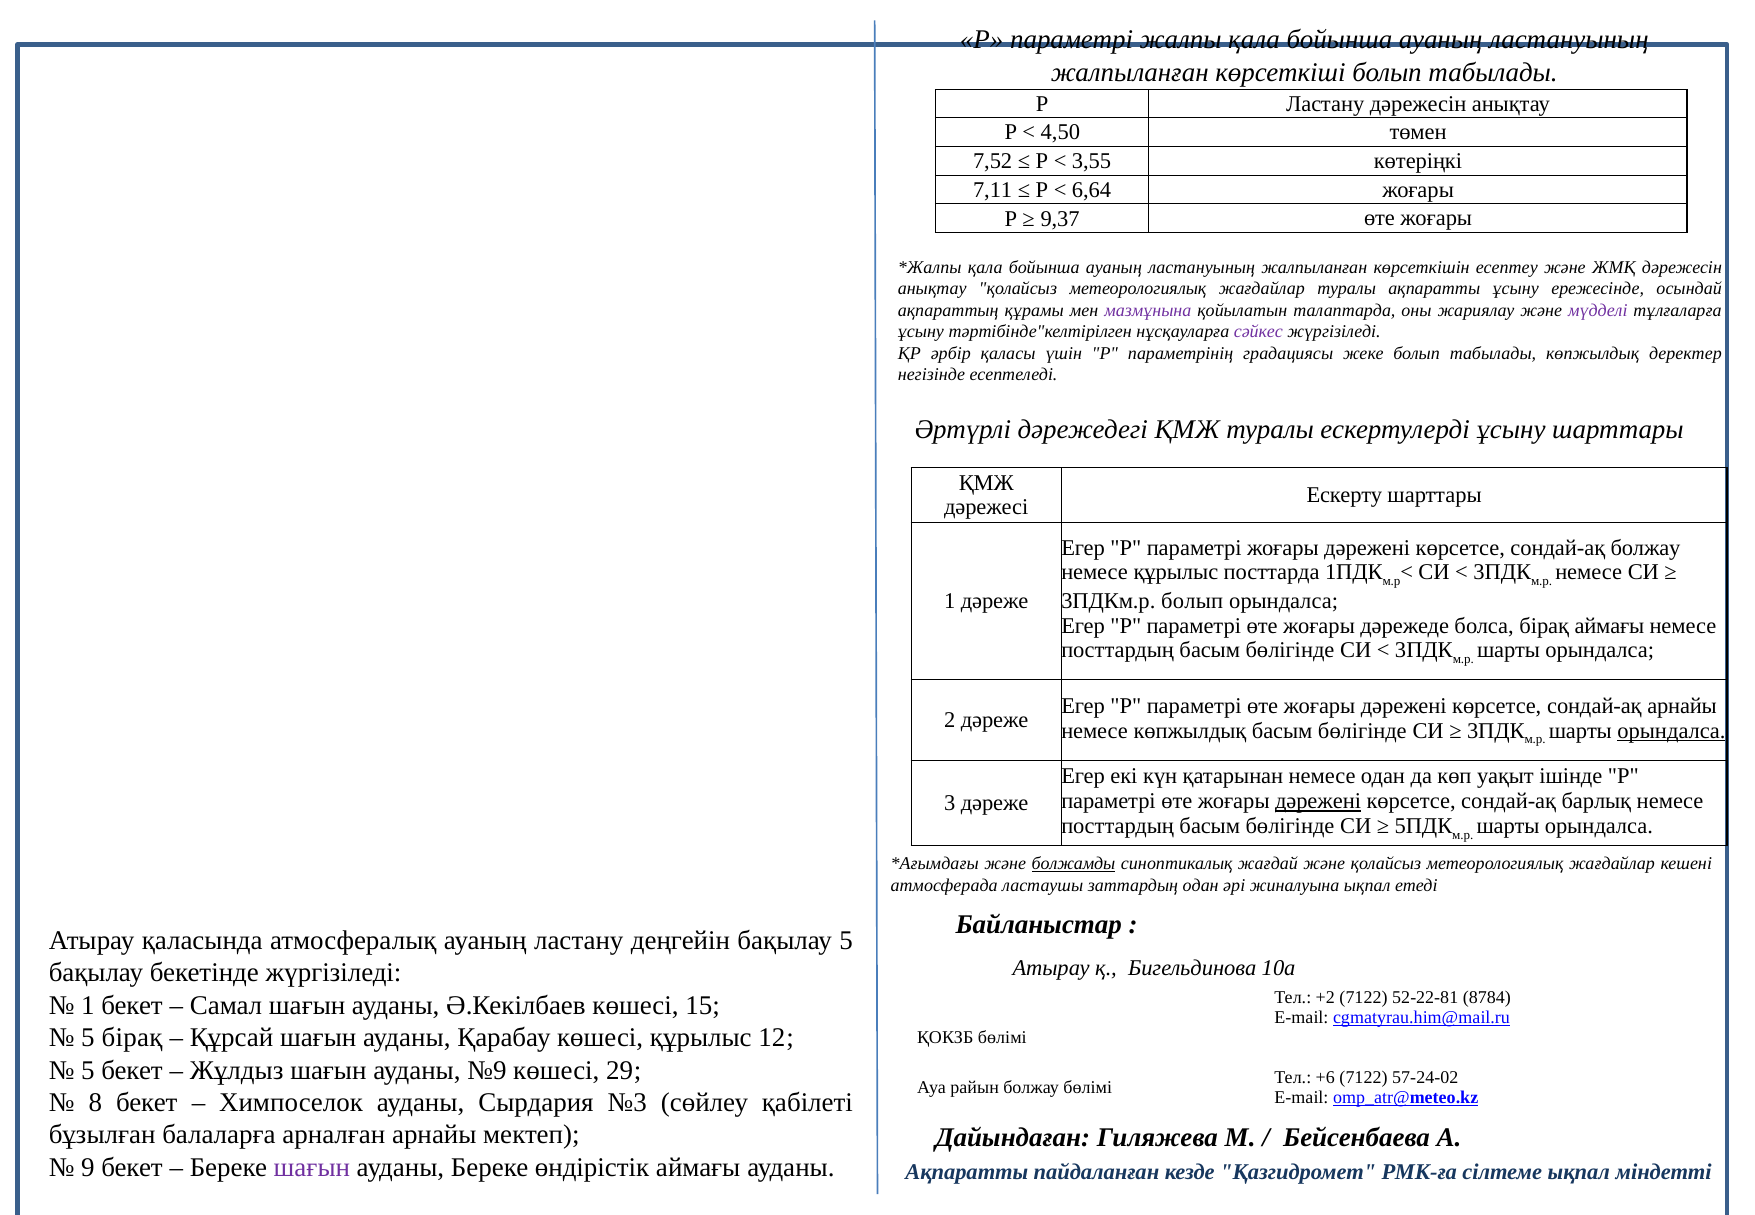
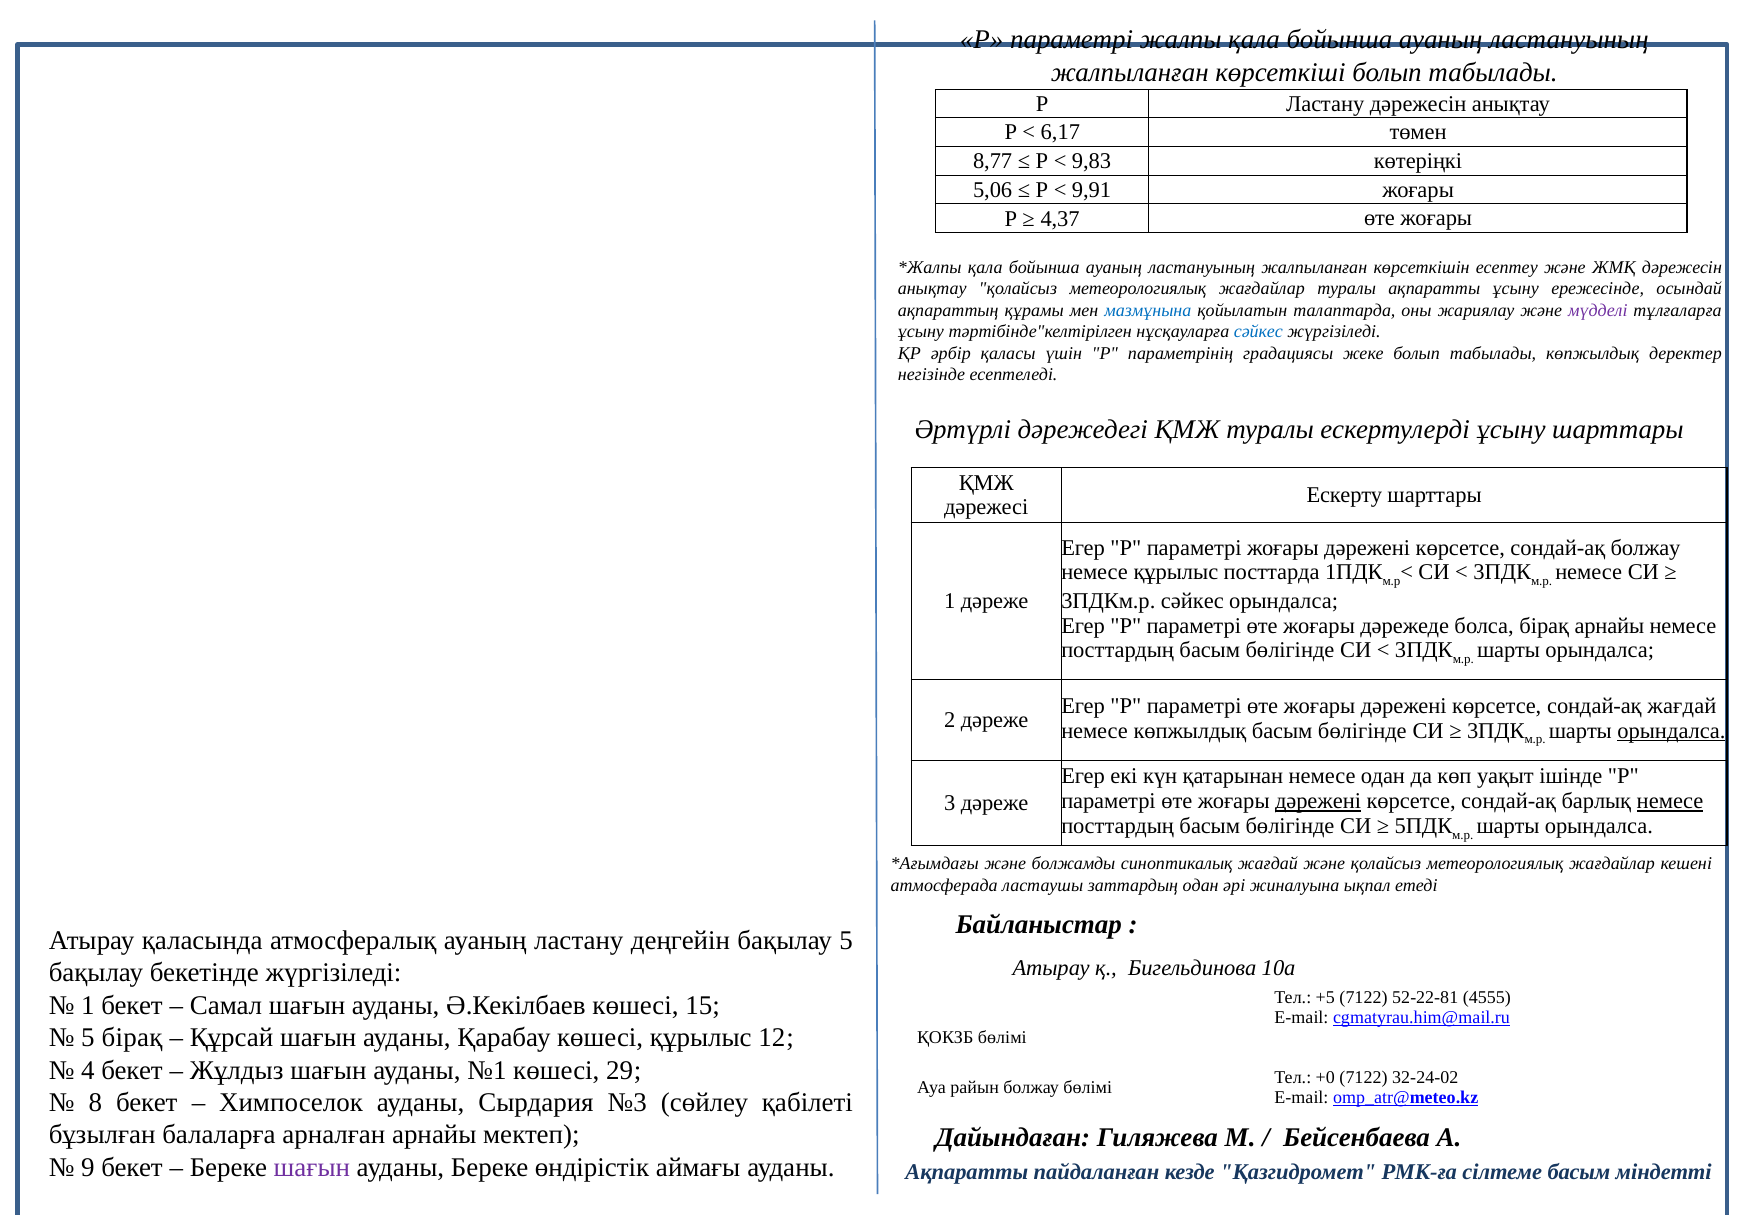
4,50: 4,50 -> 6,17
7,52: 7,52 -> 8,77
3,55: 3,55 -> 9,83
7,11: 7,11 -> 5,06
6,64: 6,64 -> 9,91
9,37: 9,37 -> 4,37
мазмұнына colour: purple -> blue
сәйкес at (1258, 332) colour: purple -> blue
3ПДКм.р болып: болып -> сәйкес
бірақ аймағы: аймағы -> арнайы
сондай-ақ арнайы: арнайы -> жағдай
немесе at (1670, 801) underline: none -> present
болжамды underline: present -> none
+2: +2 -> +5
8784: 8784 -> 4555
5 at (88, 1070): 5 -> 4
№9: №9 -> №1
+6: +6 -> +0
57-24-02: 57-24-02 -> 32-24-02
сілтеме ықпал: ықпал -> басым
